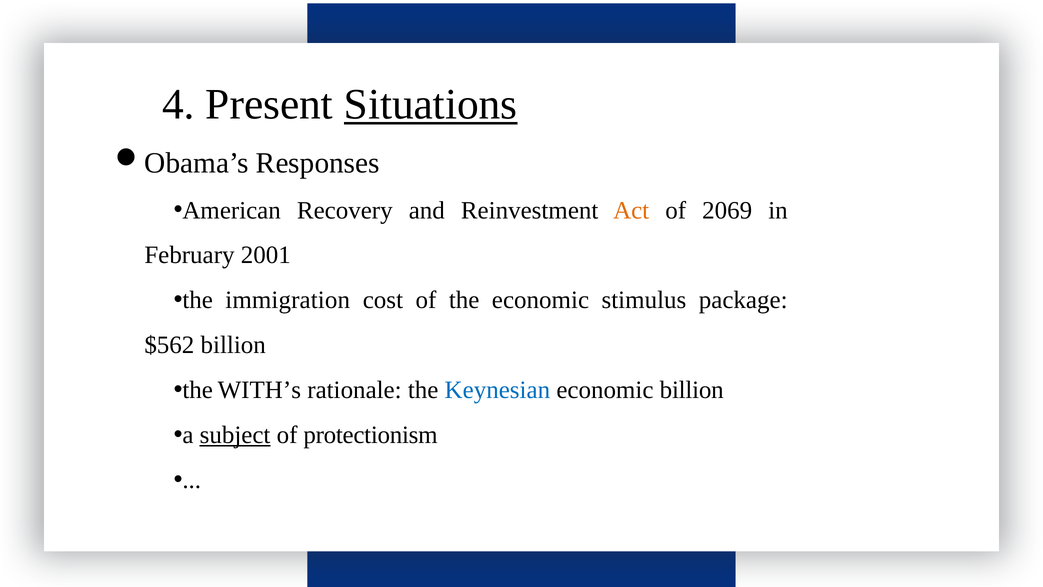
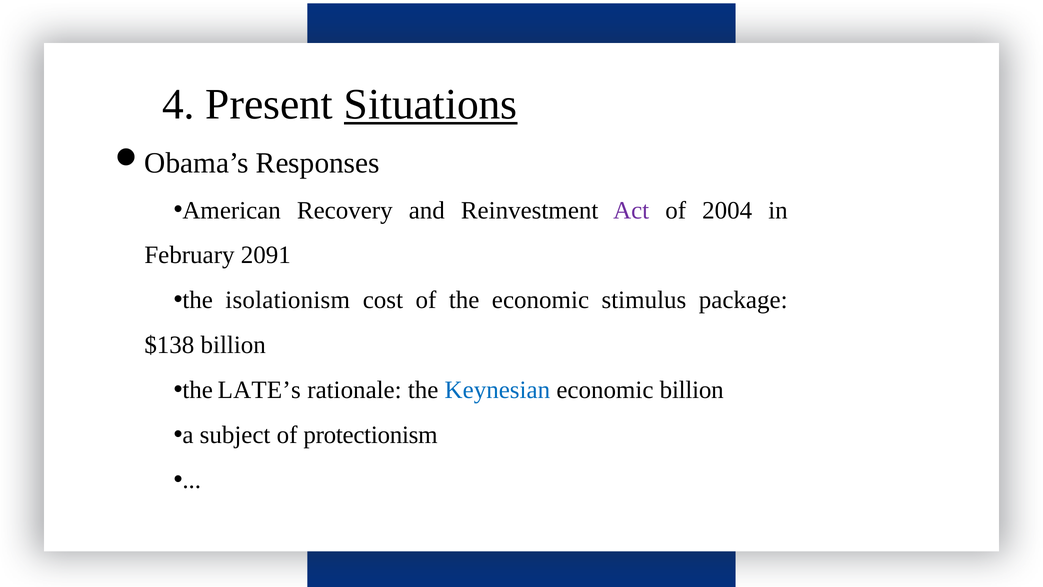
Act colour: orange -> purple
2069: 2069 -> 2004
2001: 2001 -> 2091
immigration: immigration -> isolationism
$562: $562 -> $138
WITH’s: WITH’s -> LATE’s
subject underline: present -> none
